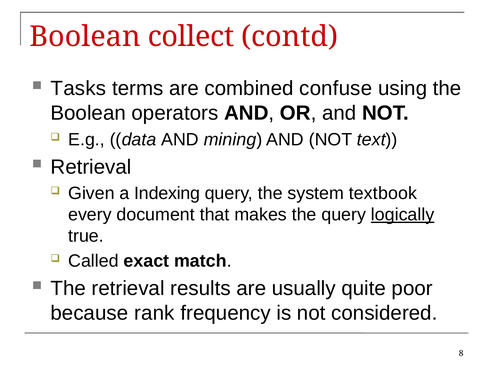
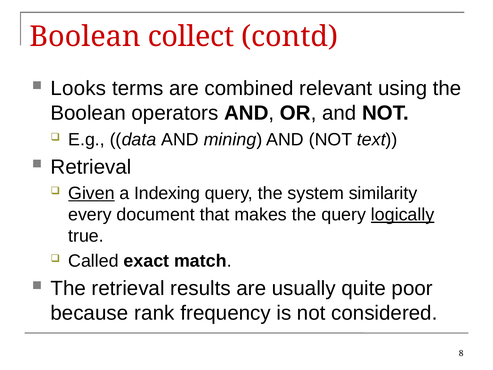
Tasks: Tasks -> Looks
confuse: confuse -> relevant
Given underline: none -> present
textbook: textbook -> similarity
